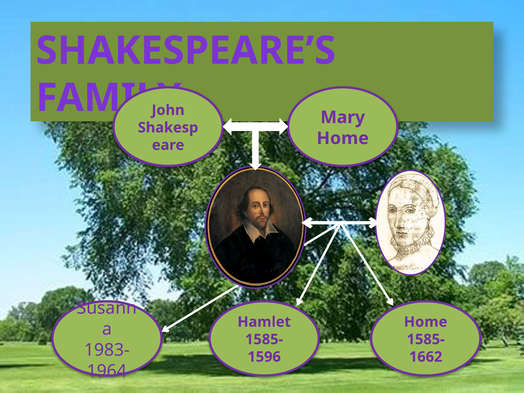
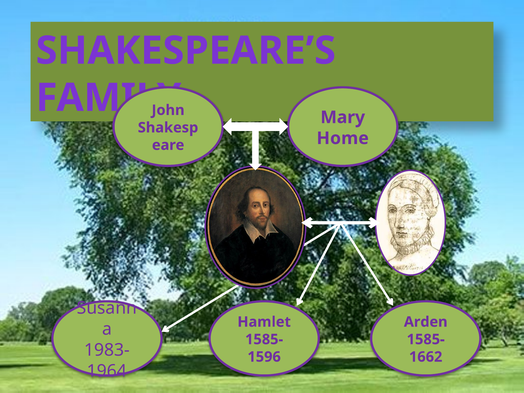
Home at (426, 322): Home -> Arden
